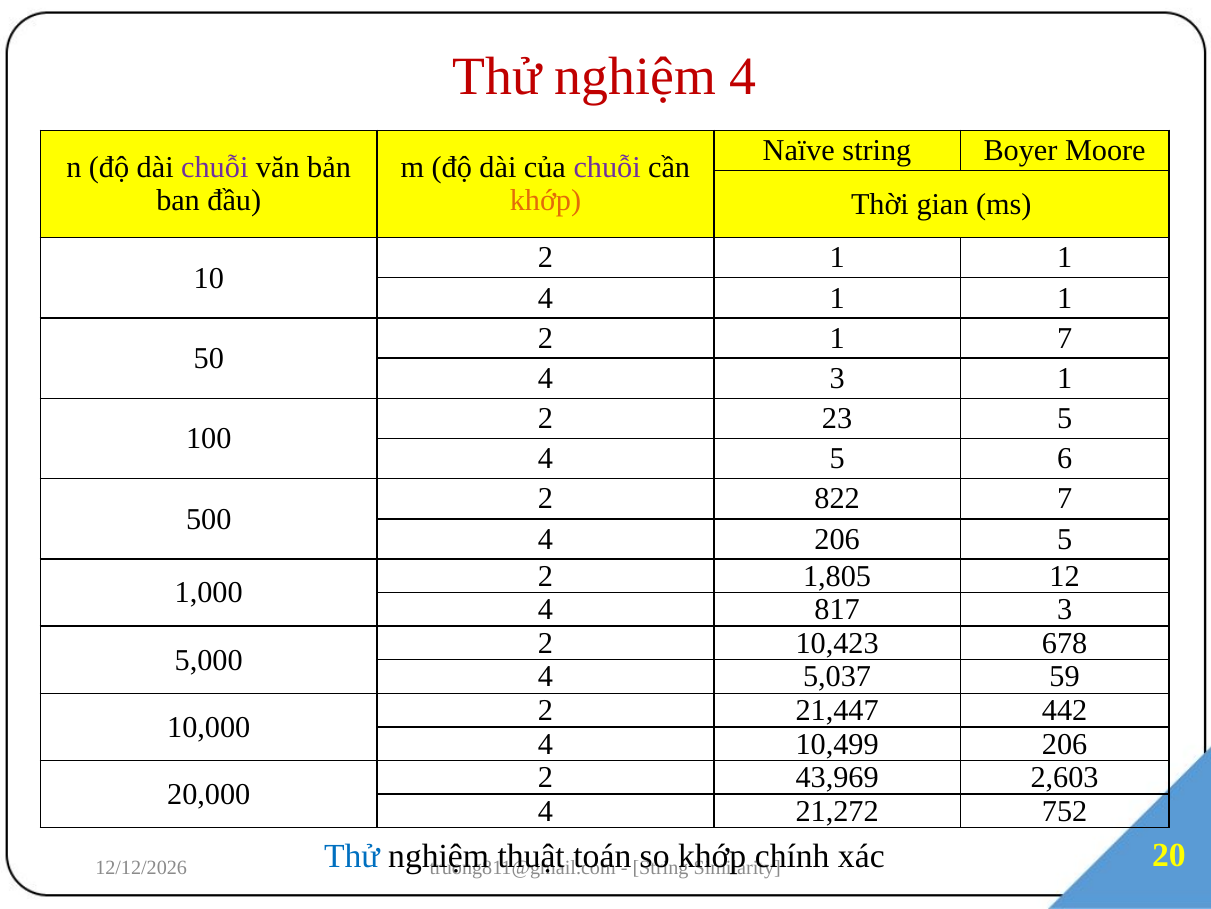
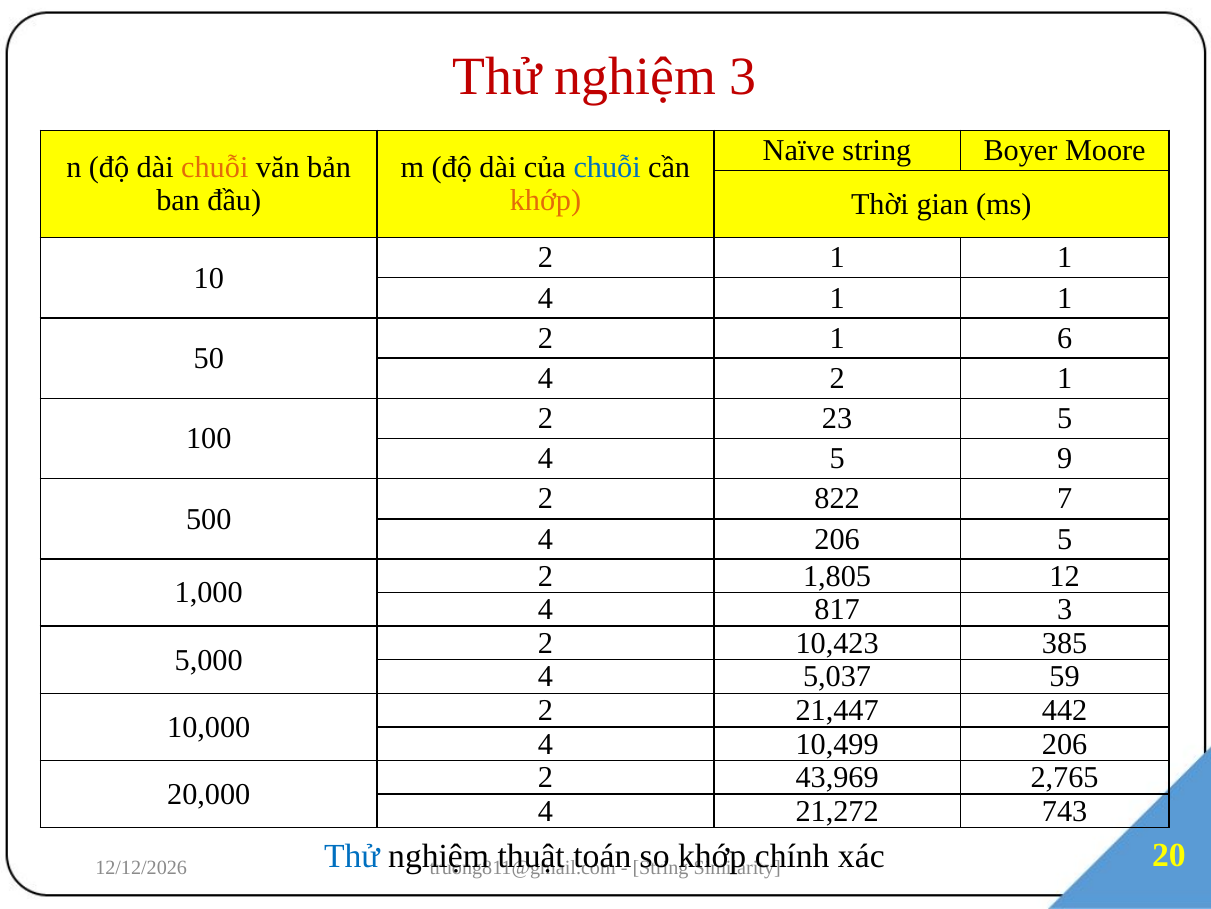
nghiệm 4: 4 -> 3
chuỗi at (215, 167) colour: purple -> orange
chuỗi at (607, 167) colour: purple -> blue
1 7: 7 -> 6
4 3: 3 -> 2
6: 6 -> 9
678: 678 -> 385
2,603: 2,603 -> 2,765
752: 752 -> 743
